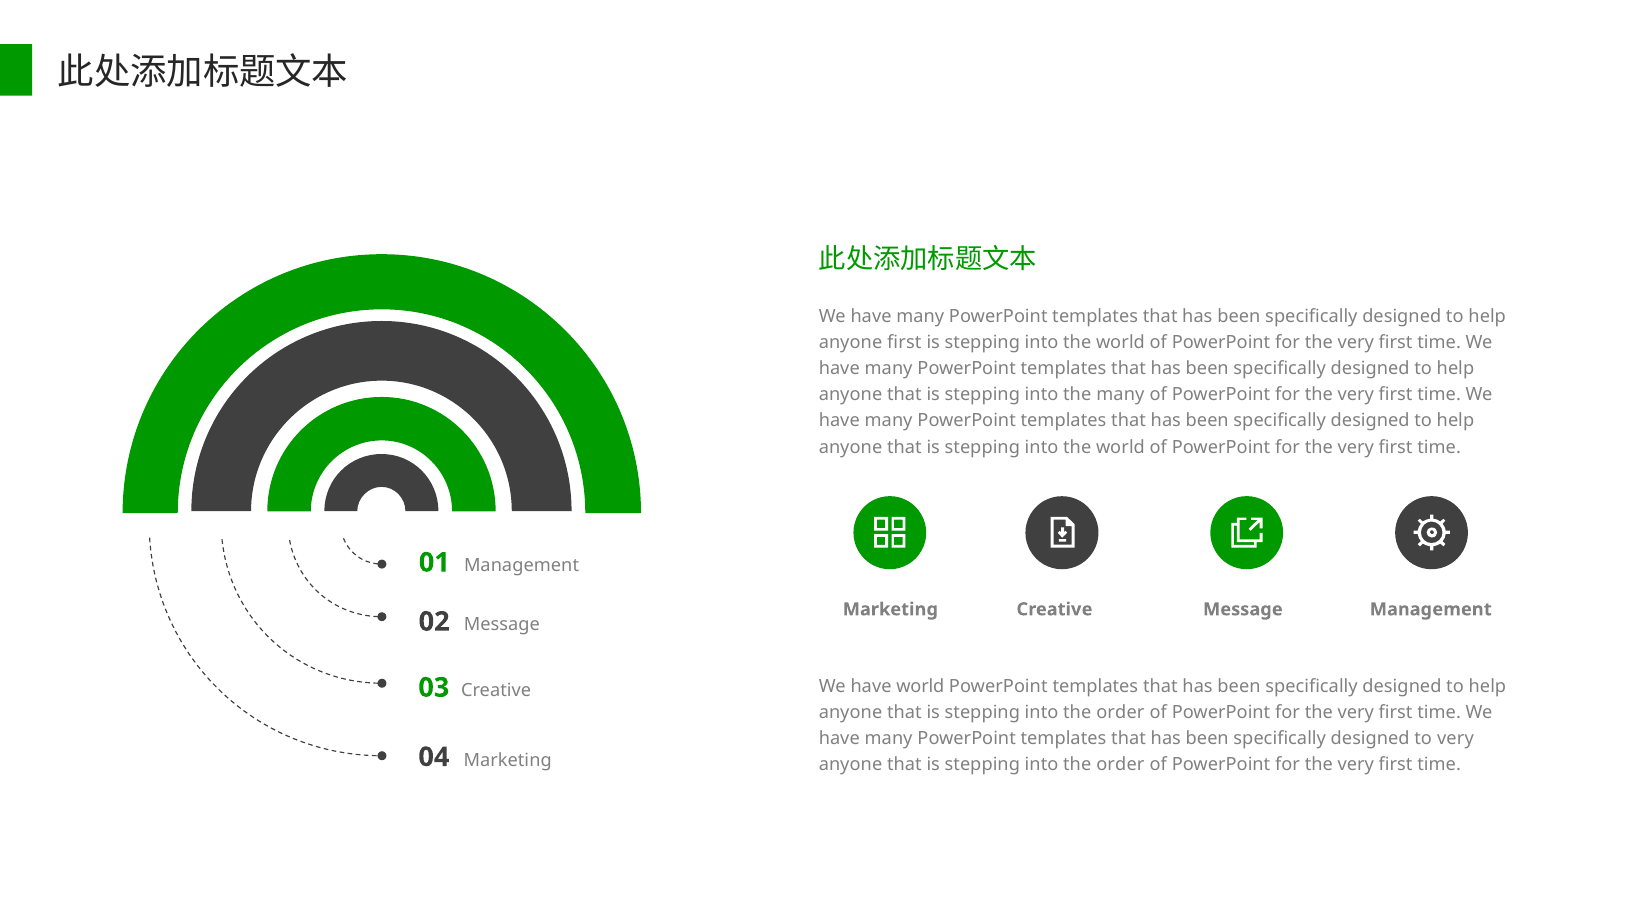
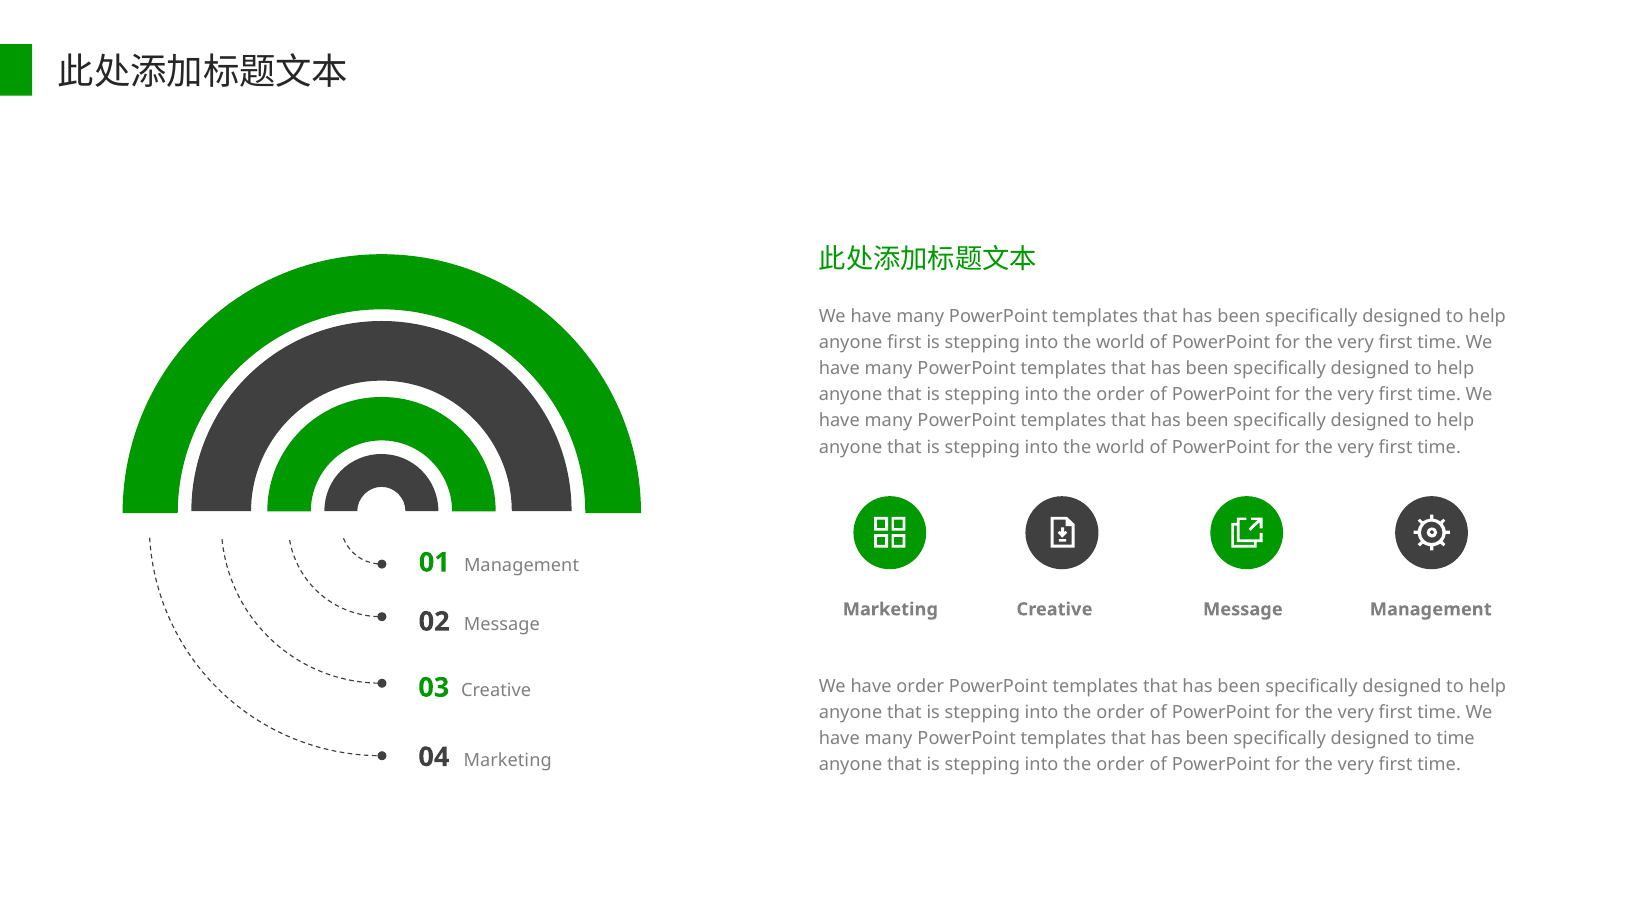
many at (1120, 395): many -> order
have world: world -> order
to very: very -> time
